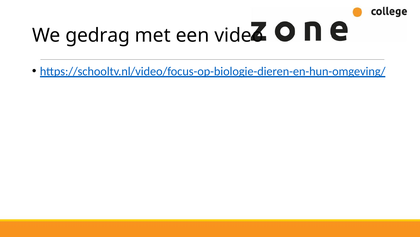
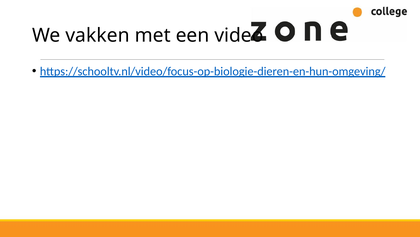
gedrag: gedrag -> vakken
